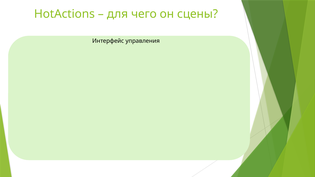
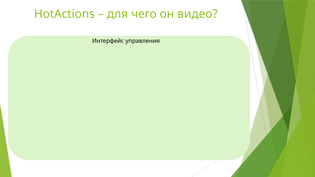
сцены: сцены -> видео
